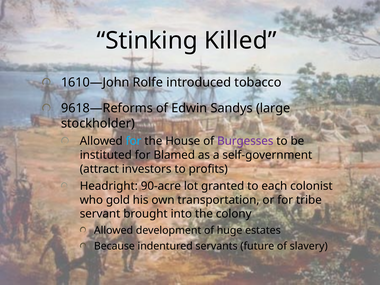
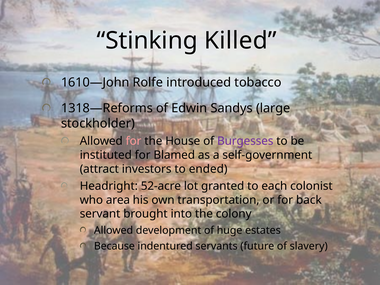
9618—Reforms: 9618—Reforms -> 1318—Reforms
for at (134, 141) colour: light blue -> pink
profits: profits -> ended
90-acre: 90-acre -> 52-acre
gold: gold -> area
tribe: tribe -> back
